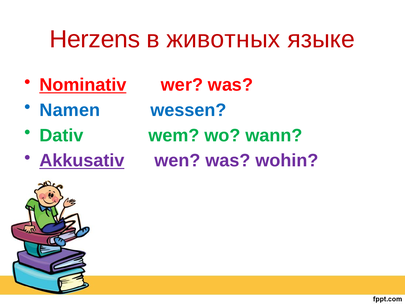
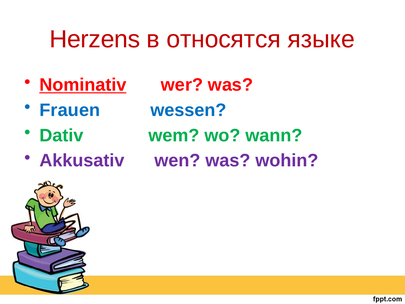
животных: животных -> относятся
Namen: Namen -> Frauen
Akkusativ underline: present -> none
